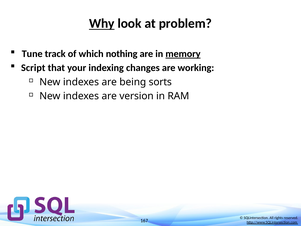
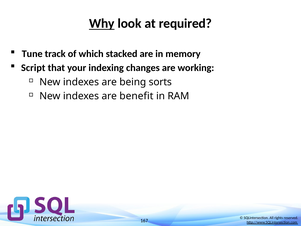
problem: problem -> required
nothing: nothing -> stacked
memory underline: present -> none
version: version -> benefit
